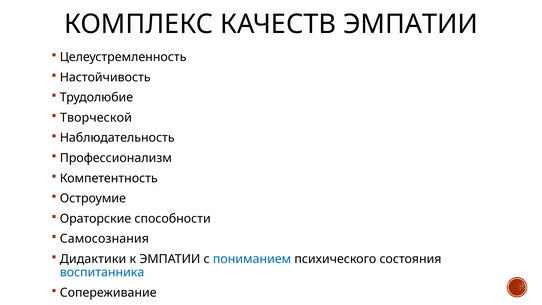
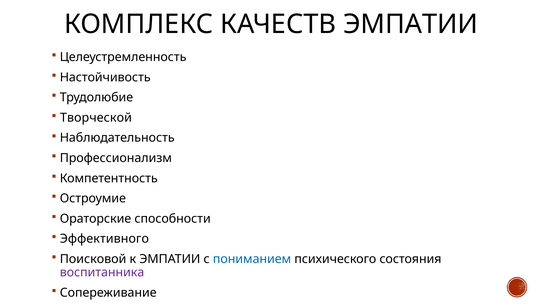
Самосознания: Самосознания -> Эффективного
Дидактики: Дидактики -> Поисковой
воспитанника colour: blue -> purple
